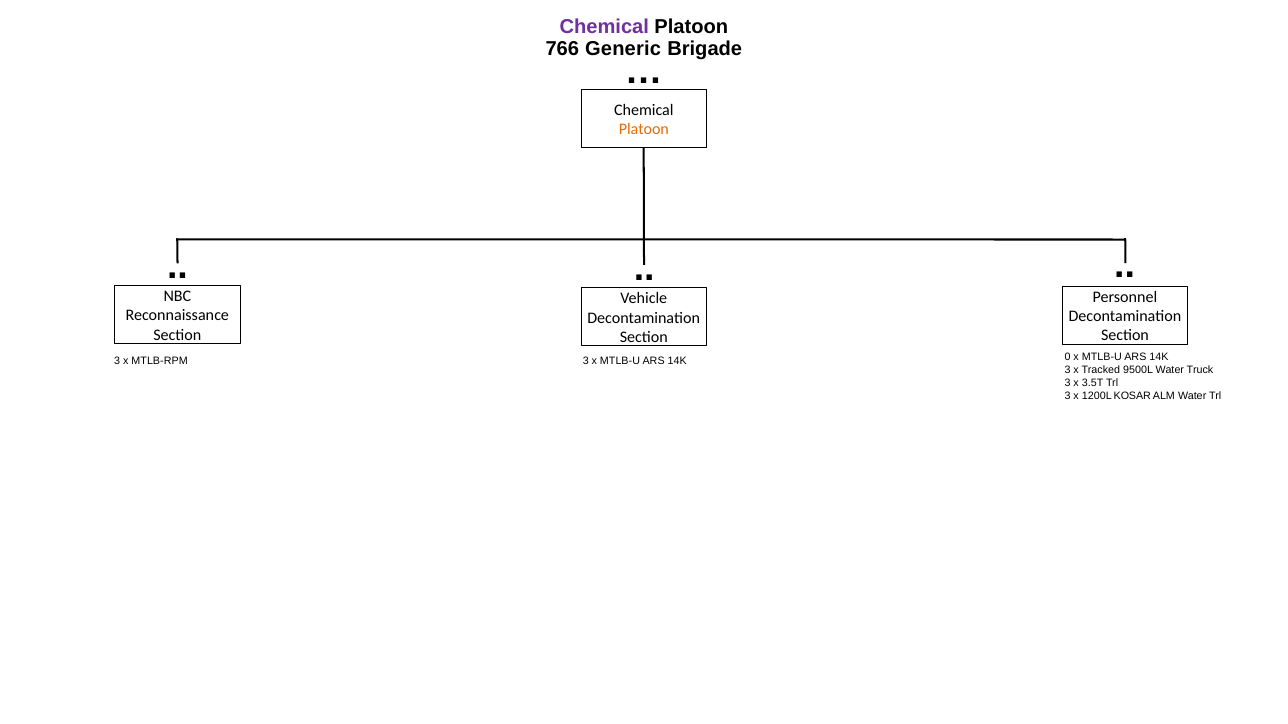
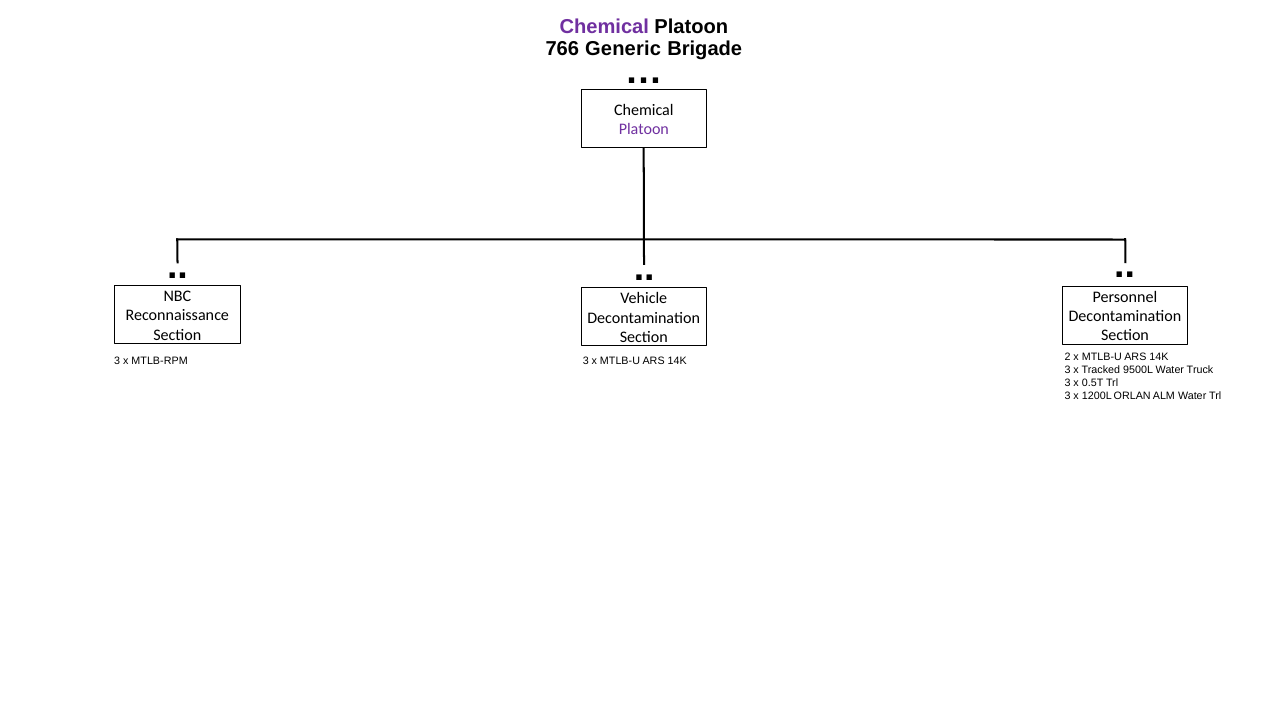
Platoon at (644, 130) colour: orange -> purple
0: 0 -> 2
3.5T: 3.5T -> 0.5T
KOSAR: KOSAR -> ORLAN
